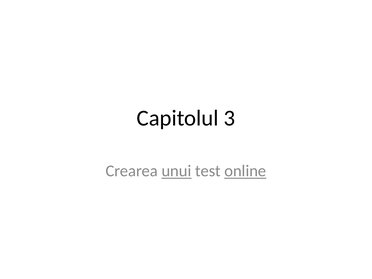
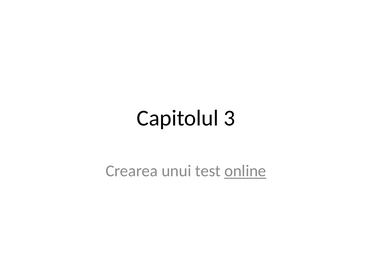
unui underline: present -> none
